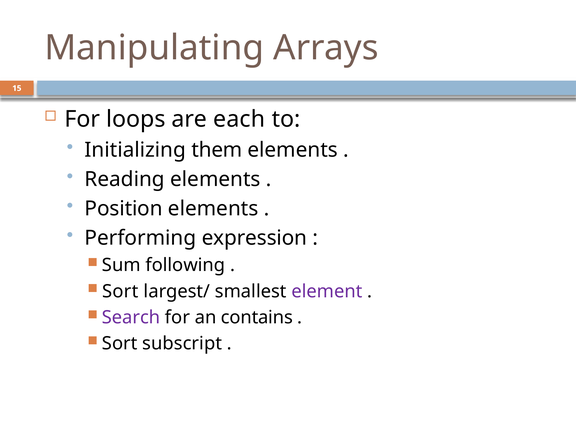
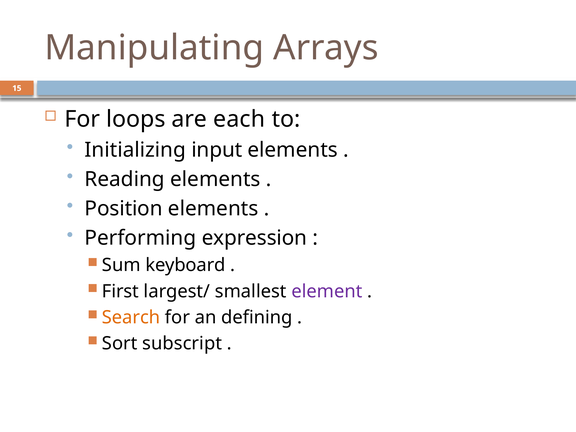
them: them -> input
following: following -> keyboard
Sort at (120, 291): Sort -> First
Search colour: purple -> orange
contains: contains -> defining
